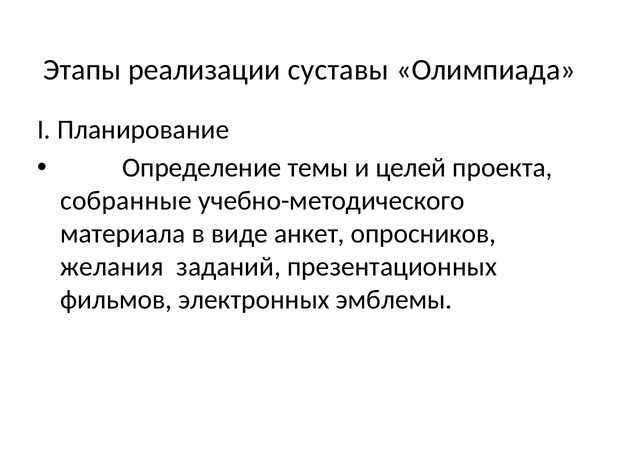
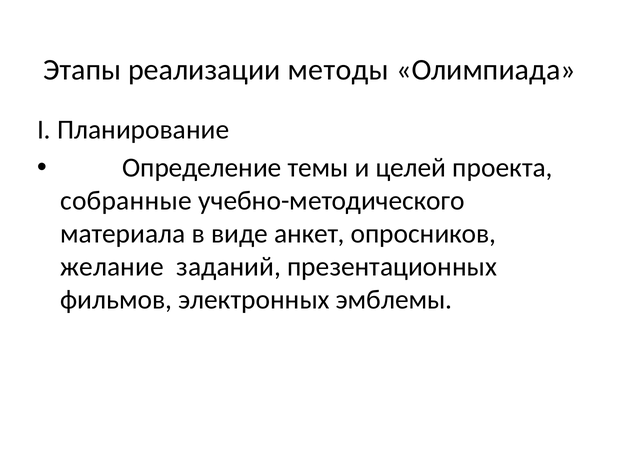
суставы: суставы -> методы
желания: желания -> желание
